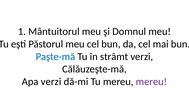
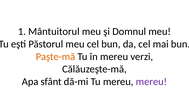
Paşte-mă colour: blue -> orange
în strâmt: strâmt -> mereu
Apa verzi: verzi -> sfânt
